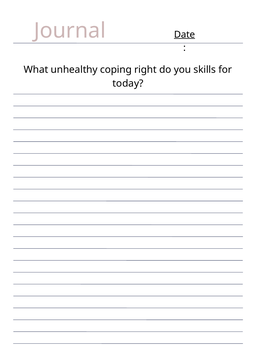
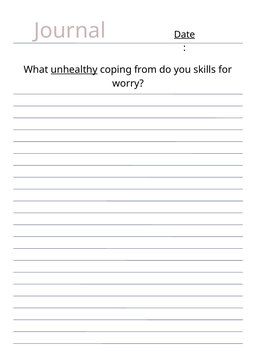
unhealthy underline: none -> present
right: right -> from
today: today -> worry
